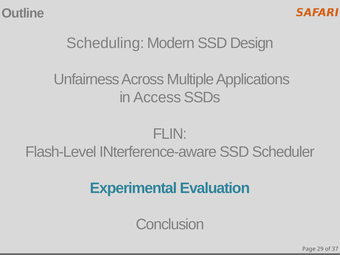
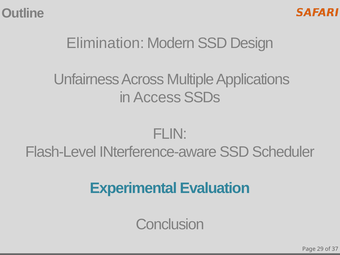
Scheduling: Scheduling -> Elimination
